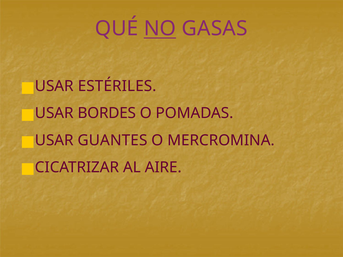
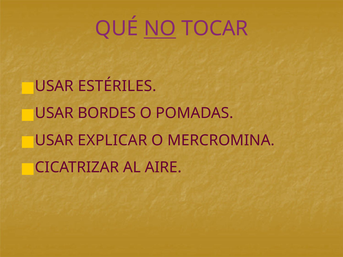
GASAS: GASAS -> TOCAR
GUANTES: GUANTES -> EXPLICAR
